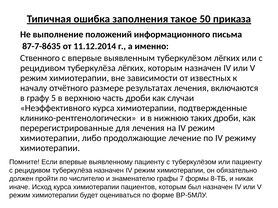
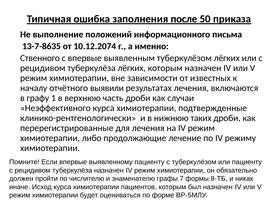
такое: такое -> после
87-7-8635: 87-7-8635 -> 13-7-8635
11.12.2014: 11.12.2014 -> 10.12.2074
размере: размере -> выявили
5: 5 -> 1
